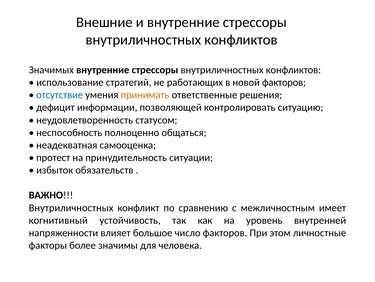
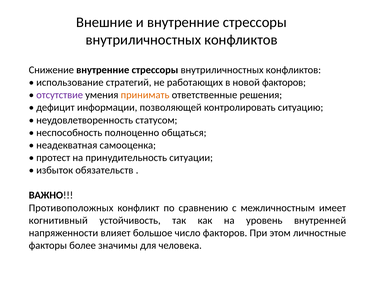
Значимых: Значимых -> Снижение
отсутствие colour: blue -> purple
Внутриличностных at (71, 207): Внутриличностных -> Противоположных
